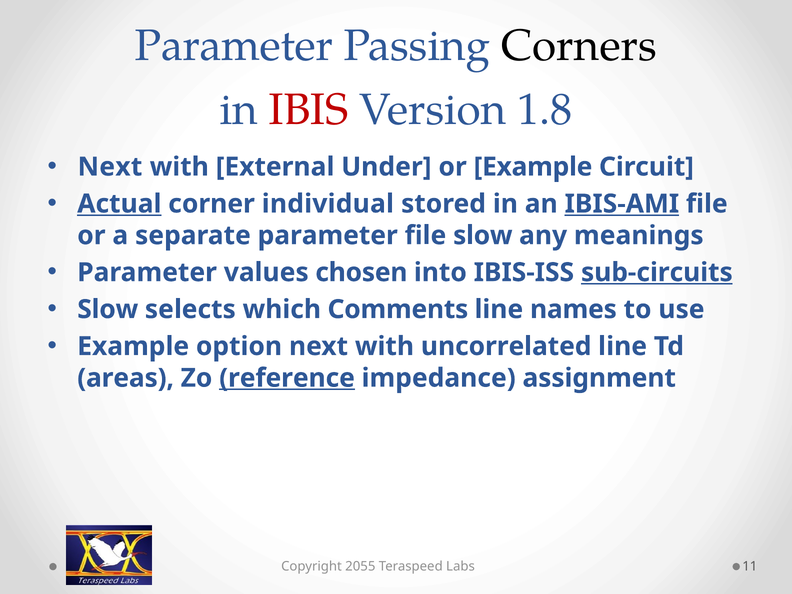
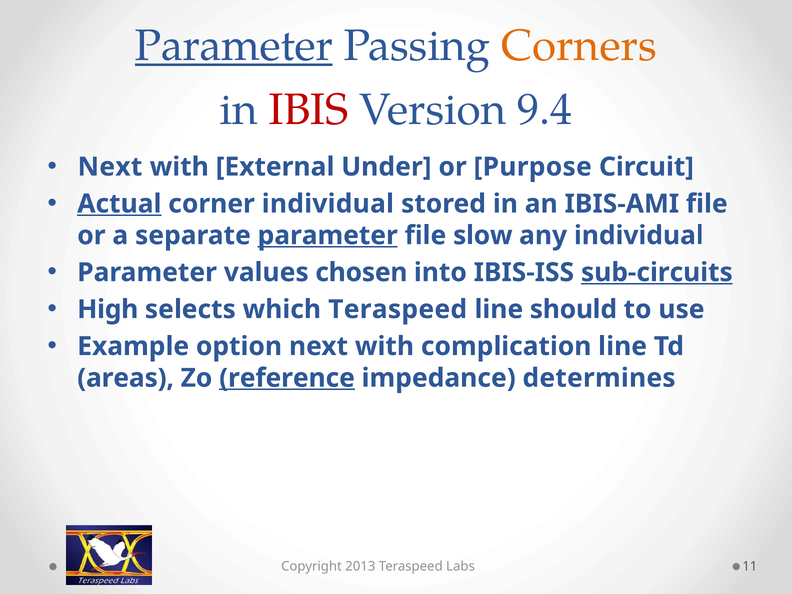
Parameter at (234, 46) underline: none -> present
Corners colour: black -> orange
1.8: 1.8 -> 9.4
or Example: Example -> Purpose
IBIS-AMI underline: present -> none
parameter at (328, 235) underline: none -> present
any meanings: meanings -> individual
Slow at (108, 309): Slow -> High
which Comments: Comments -> Teraspeed
names: names -> should
uncorrelated: uncorrelated -> complication
assignment: assignment -> determines
2055: 2055 -> 2013
